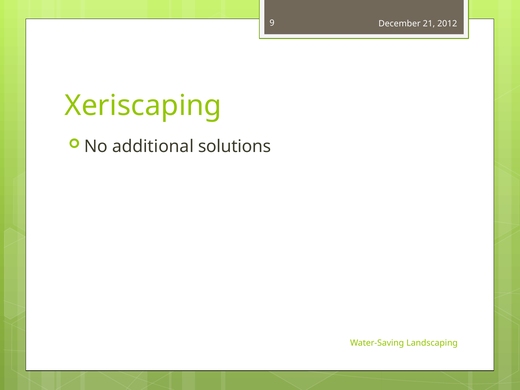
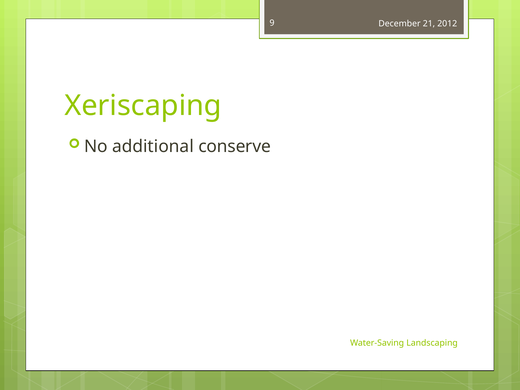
solutions: solutions -> conserve
